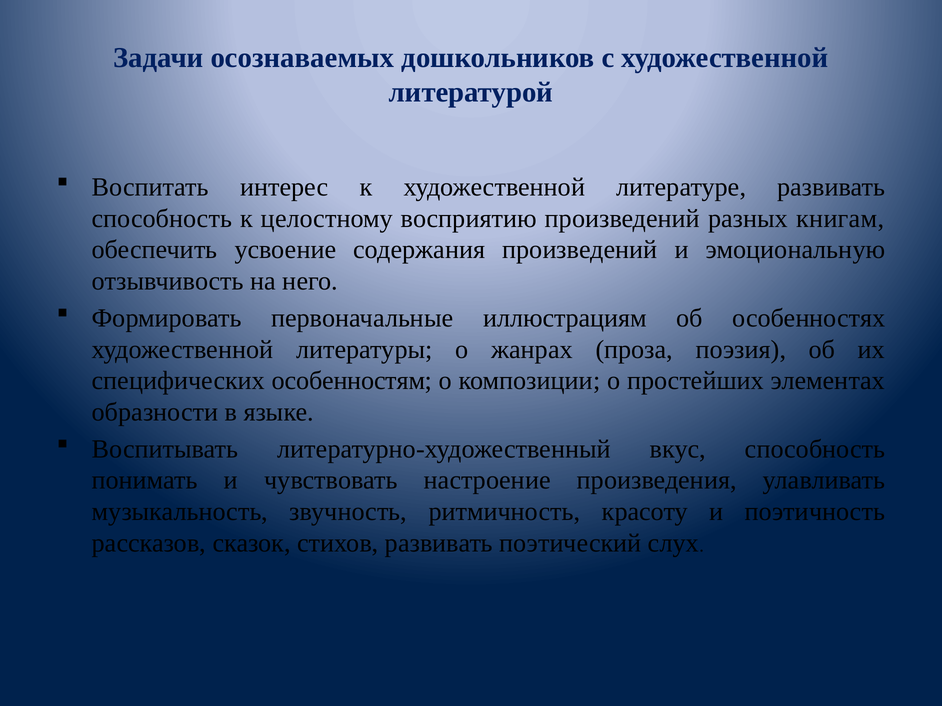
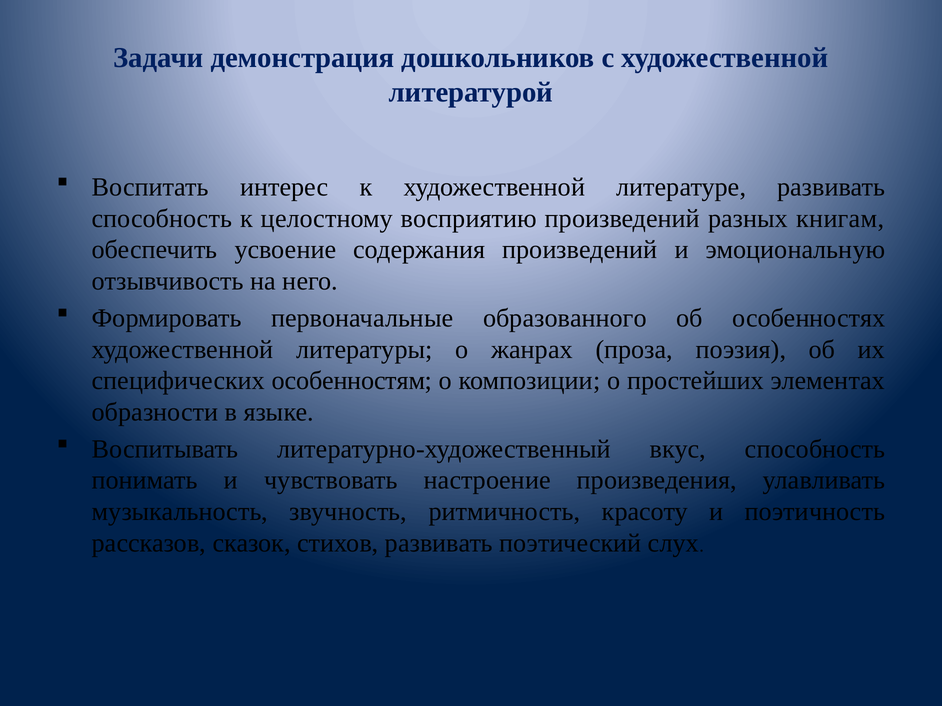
осознаваемых: осознаваемых -> демонстрация
иллюстрациям: иллюстрациям -> образованного
